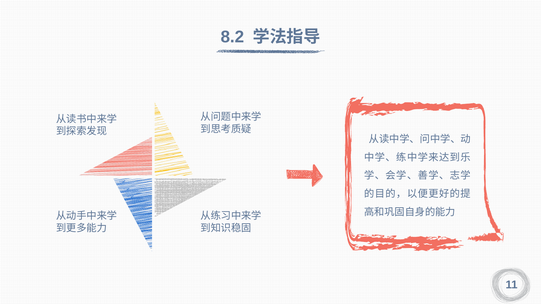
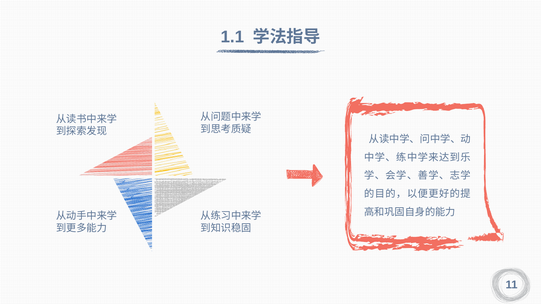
8.2: 8.2 -> 1.1
